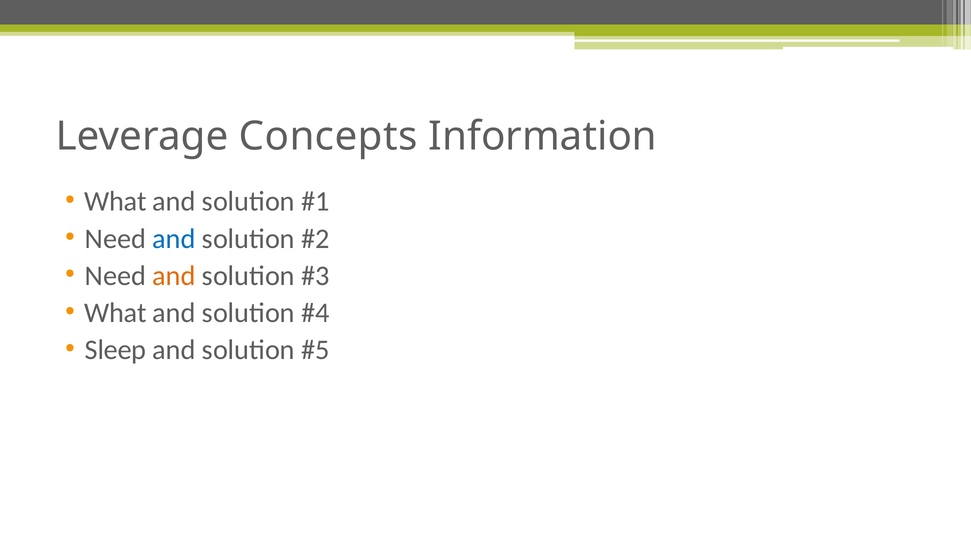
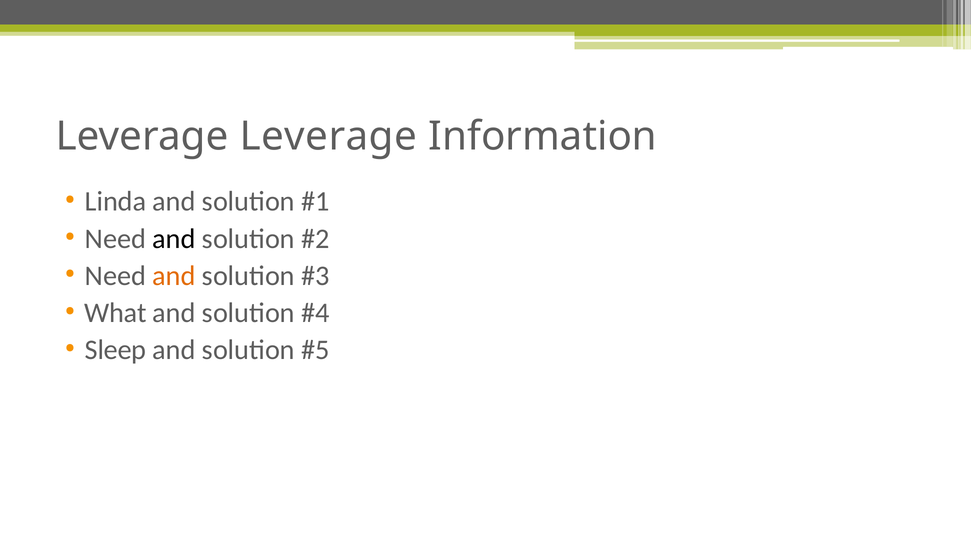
Leverage Concepts: Concepts -> Leverage
What at (116, 202): What -> Linda
and at (174, 239) colour: blue -> black
